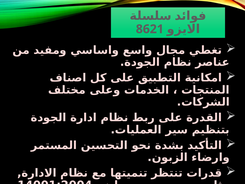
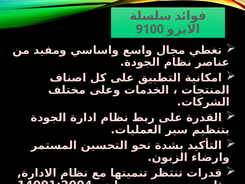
8621: 8621 -> 9100
